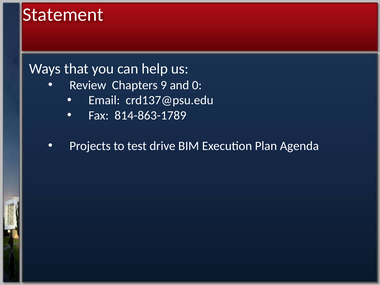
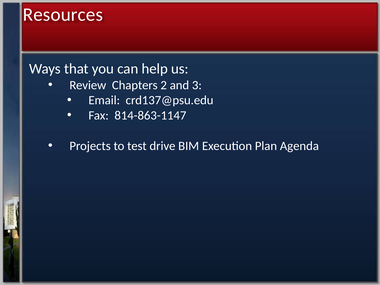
Statement: Statement -> Resources
9: 9 -> 2
0: 0 -> 3
814-863-1789: 814-863-1789 -> 814-863-1147
